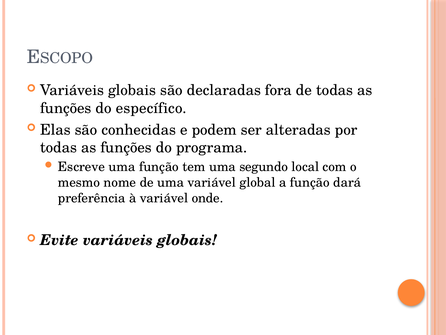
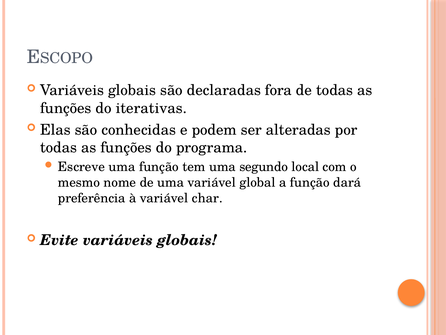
específico: específico -> iterativas
onde: onde -> char
